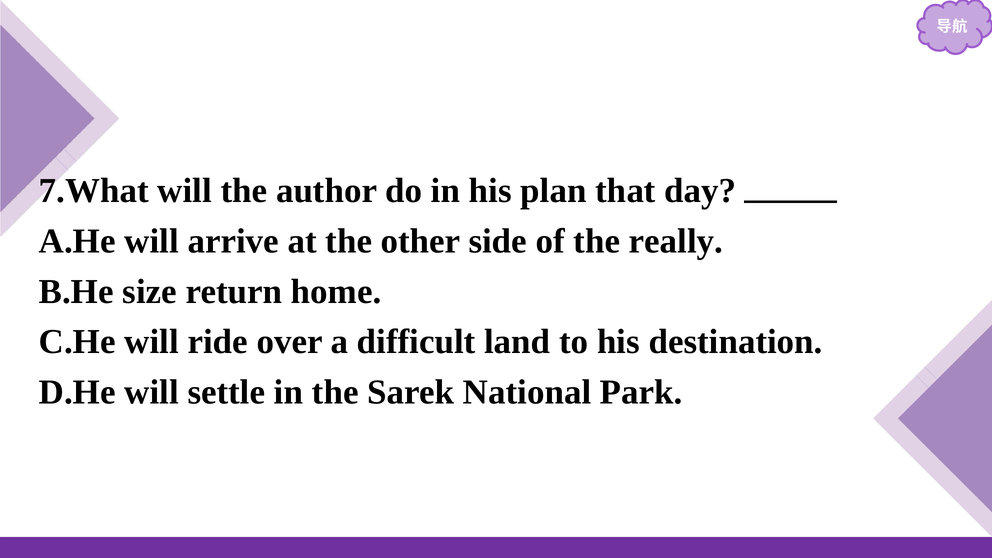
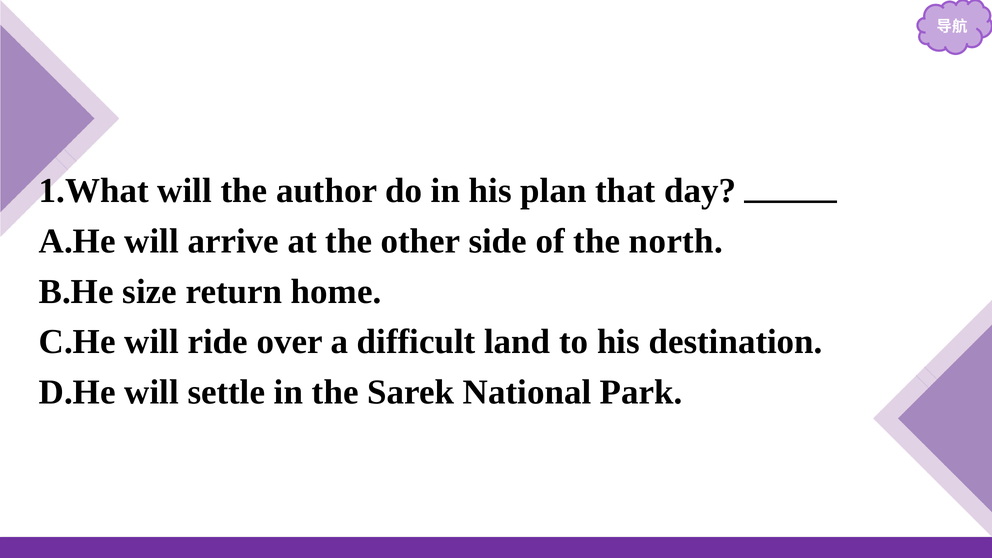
7.What: 7.What -> 1.What
really: really -> north
